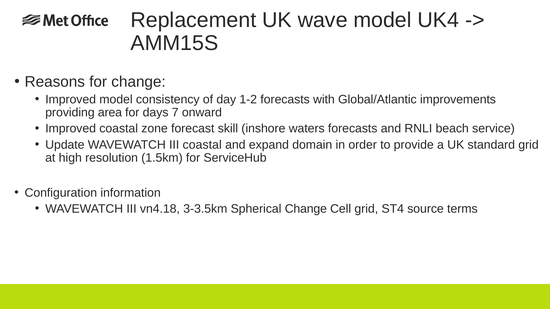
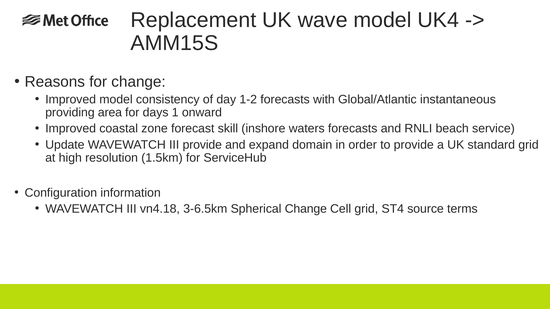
improvements: improvements -> instantaneous
7: 7 -> 1
III coastal: coastal -> provide
3-3.5km: 3-3.5km -> 3-6.5km
